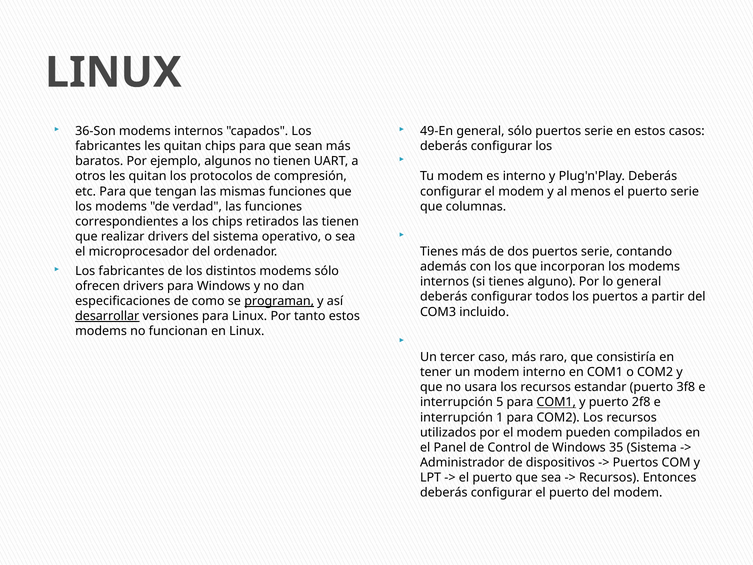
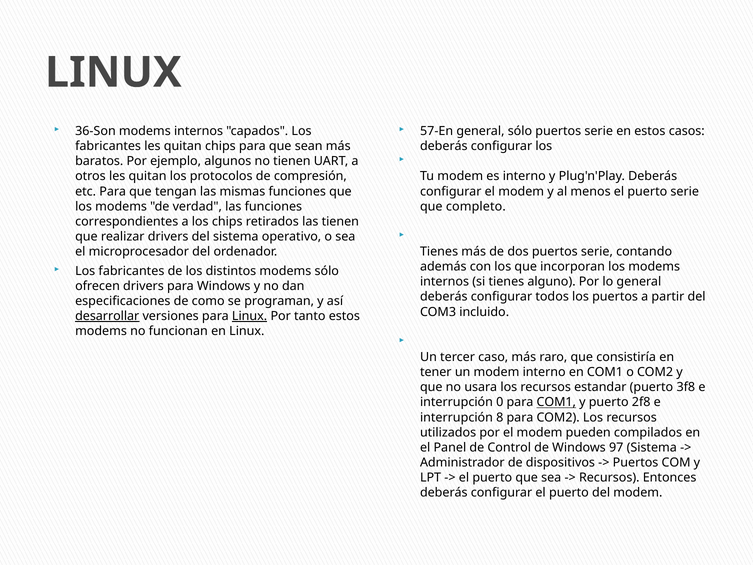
49-En: 49-En -> 57-En
columnas: columnas -> completo
programan underline: present -> none
Linux at (250, 316) underline: none -> present
5: 5 -> 0
1: 1 -> 8
35: 35 -> 97
